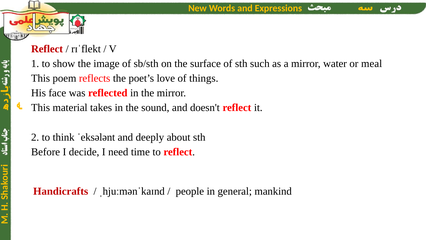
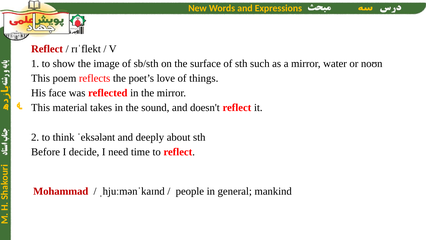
meal: meal -> noʊn
Handicrafts: Handicrafts -> Mohammad
